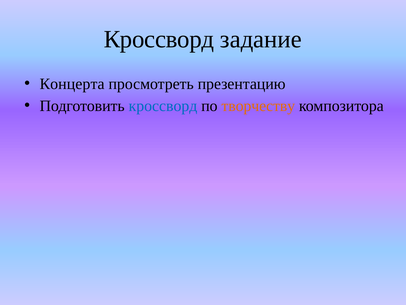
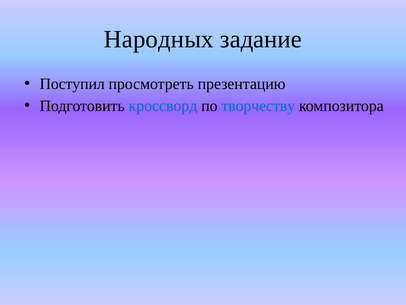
Кроссворд at (159, 39): Кроссворд -> Народных
Концерта: Концерта -> Поступил
творчеству colour: orange -> blue
